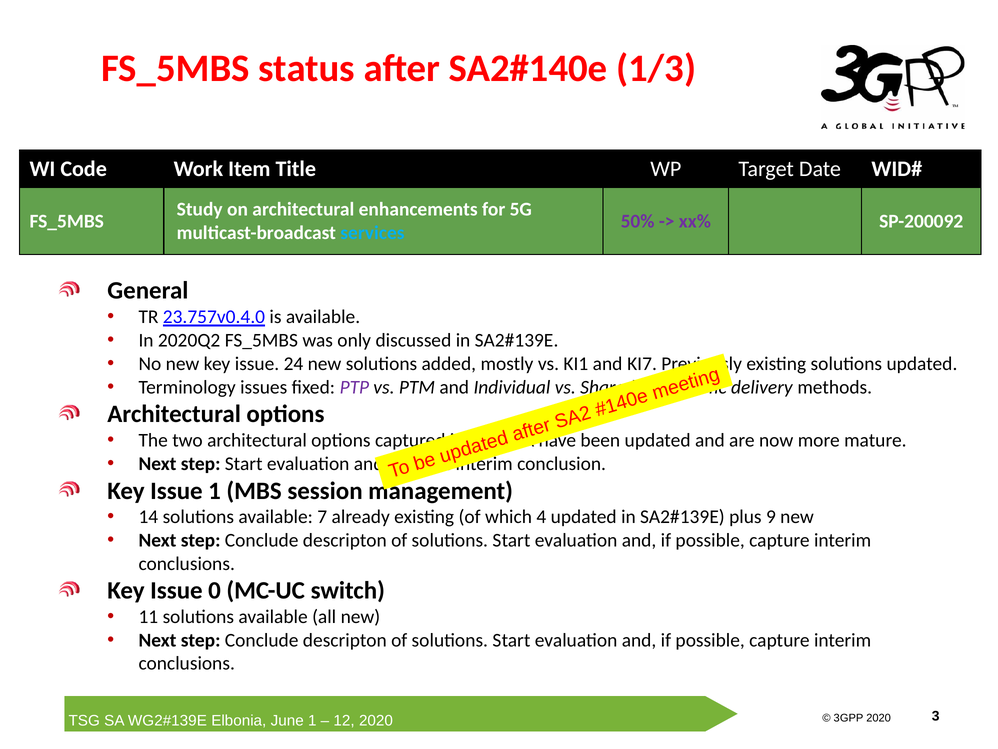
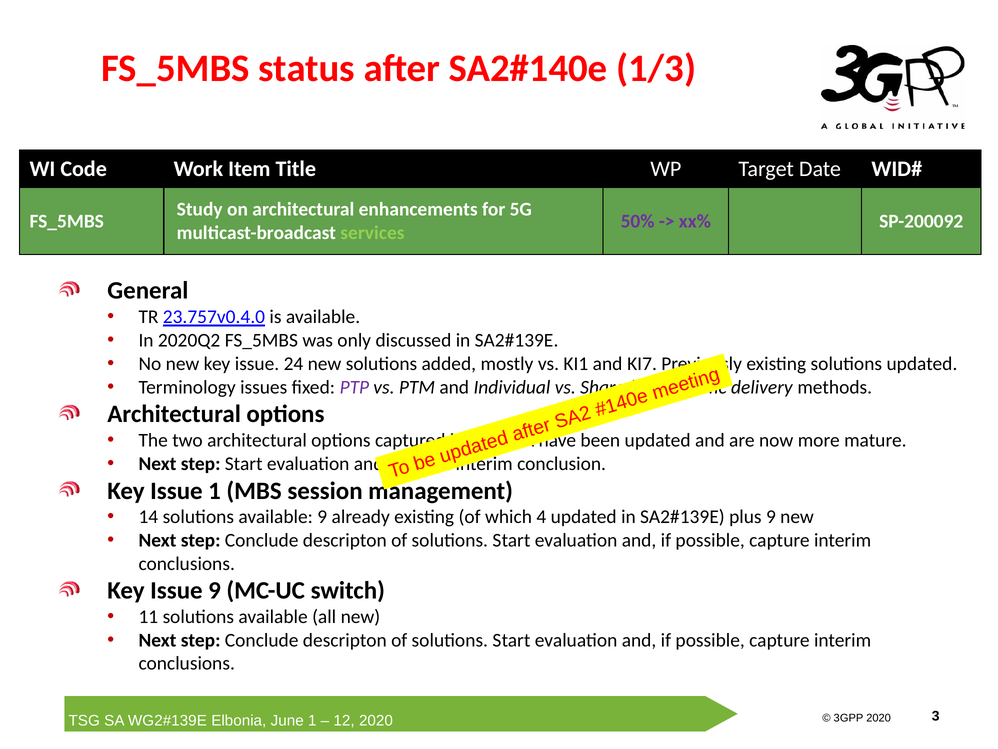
services colour: light blue -> light green
available 7: 7 -> 9
Issue 0: 0 -> 9
